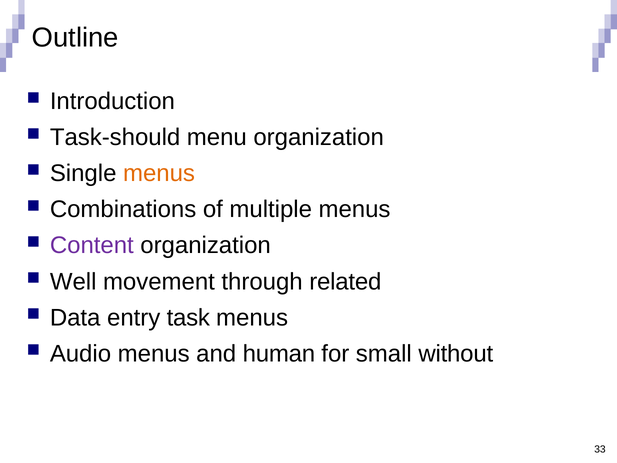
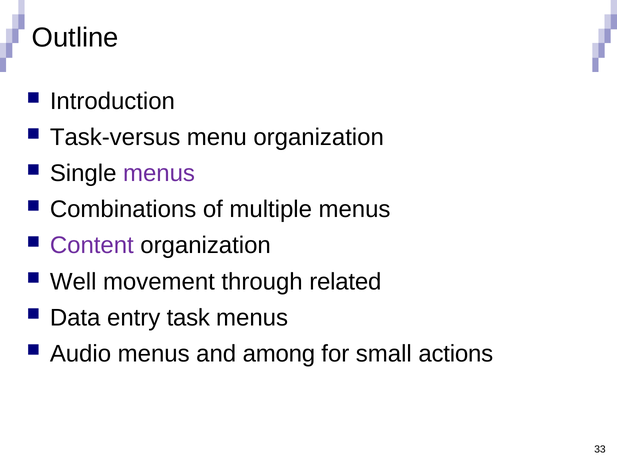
Task-should: Task-should -> Task-versus
menus at (159, 173) colour: orange -> purple
human: human -> among
without: without -> actions
